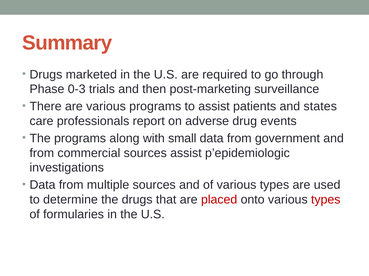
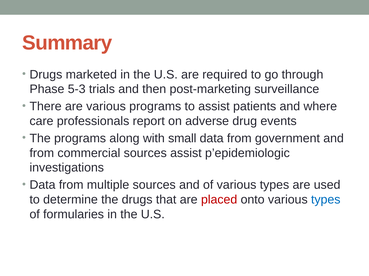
0-3: 0-3 -> 5-3
states: states -> where
types at (326, 200) colour: red -> blue
